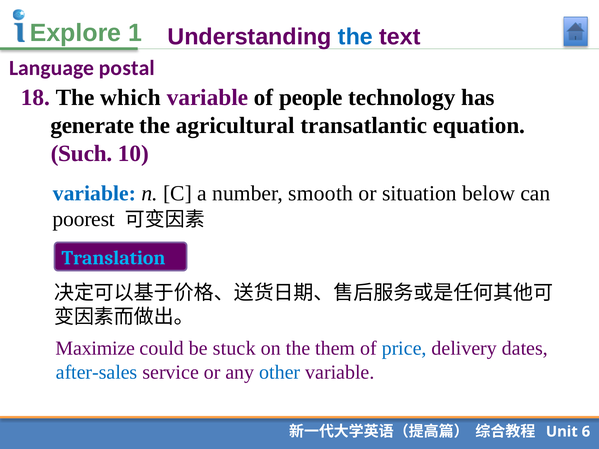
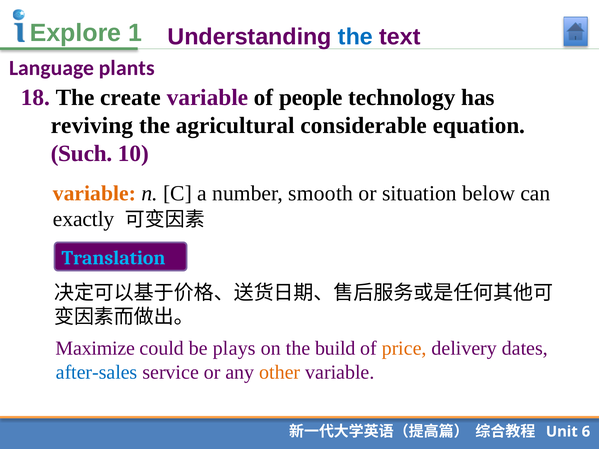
postal: postal -> plants
which: which -> create
generate: generate -> reviving
transatlantic: transatlantic -> considerable
variable at (94, 193) colour: blue -> orange
poorest: poorest -> exactly
stuck: stuck -> plays
them: them -> build
price colour: blue -> orange
other colour: blue -> orange
